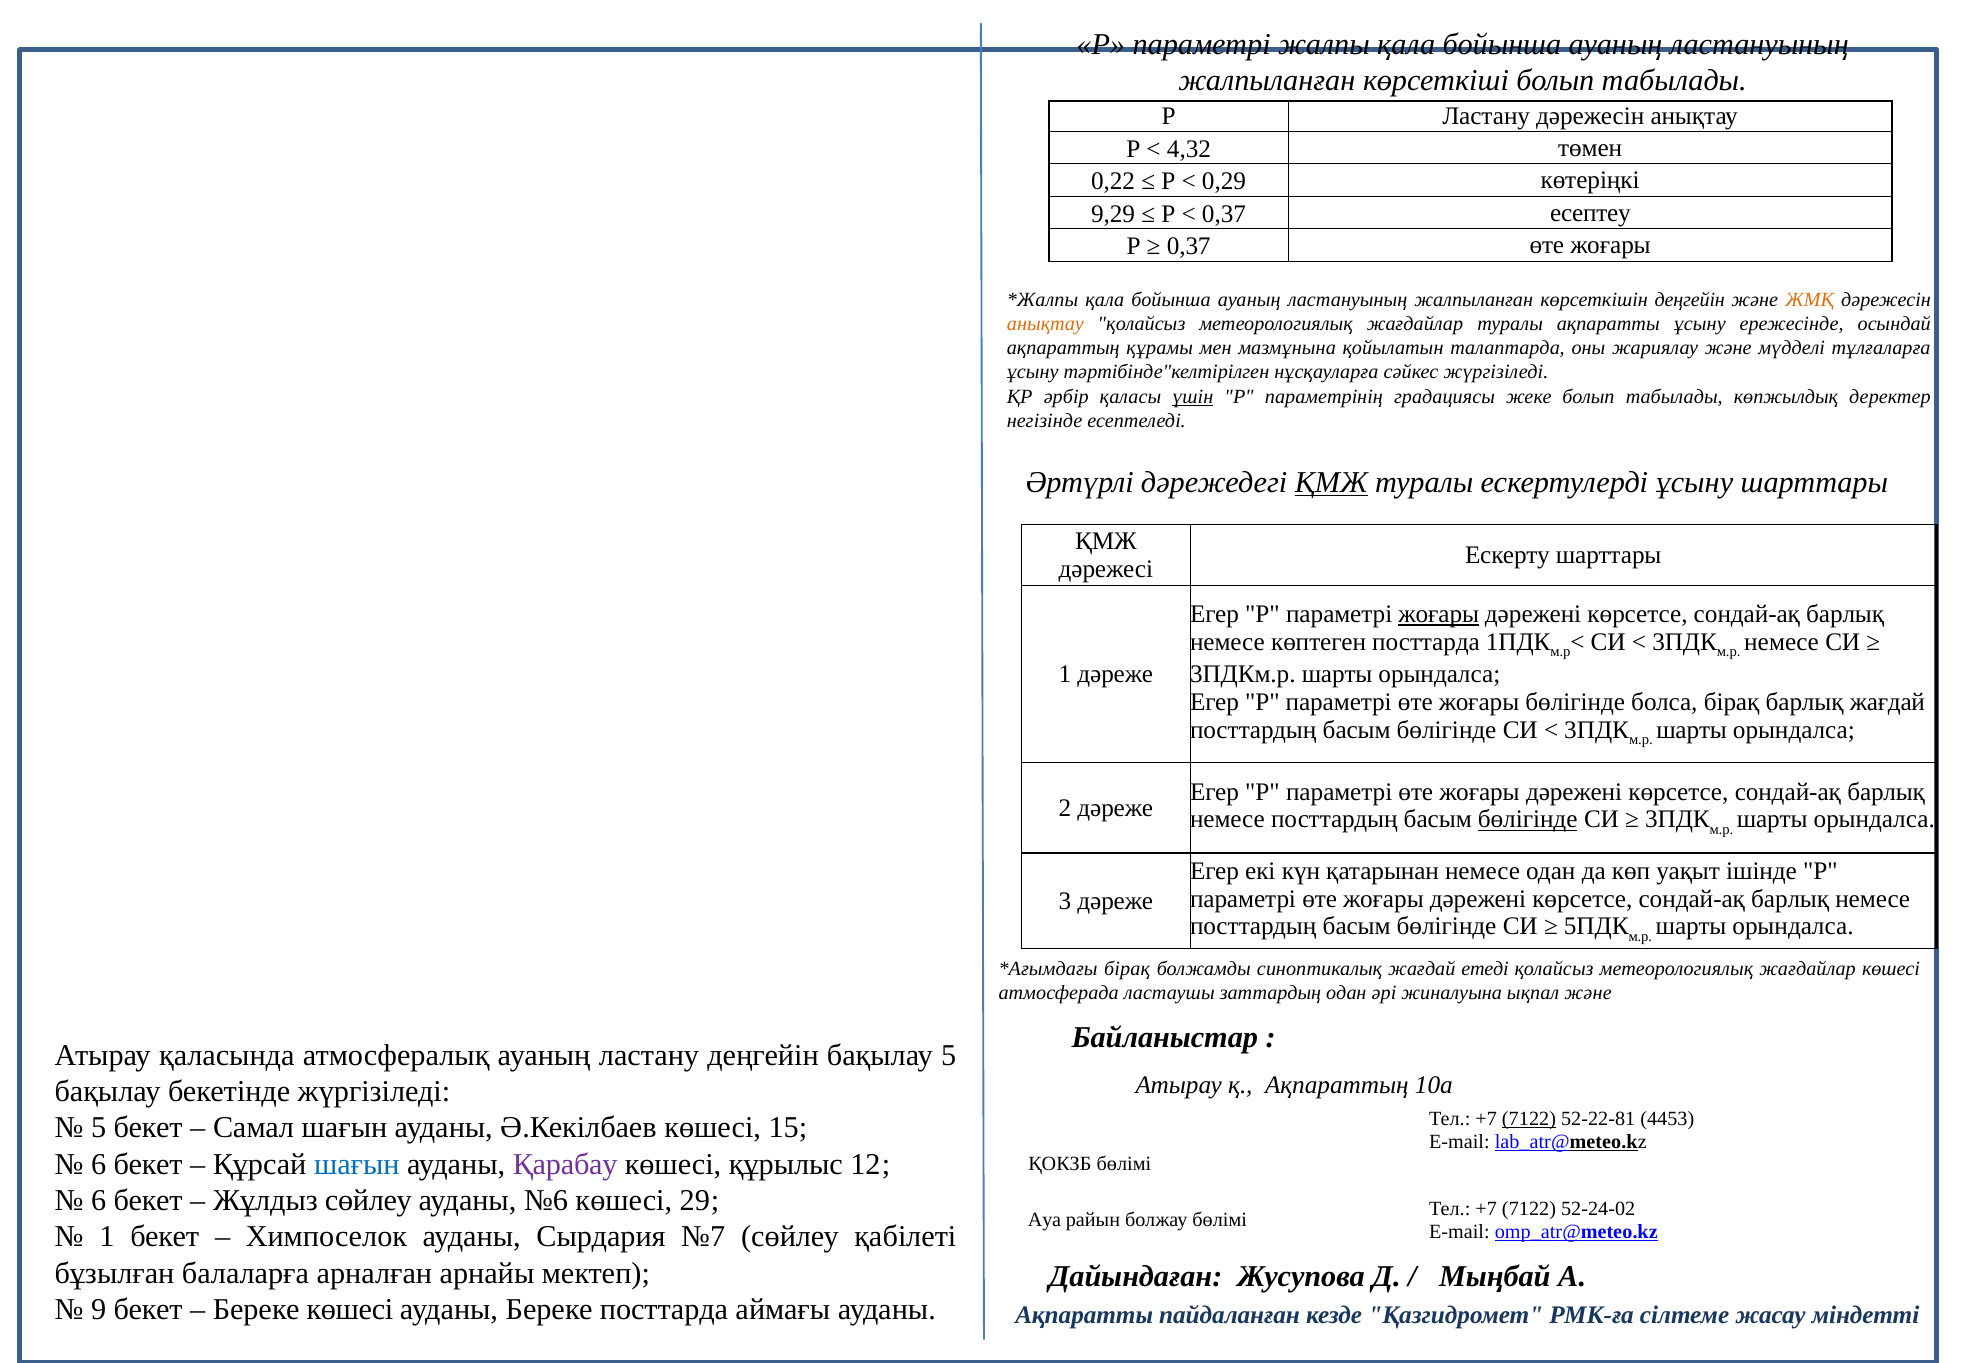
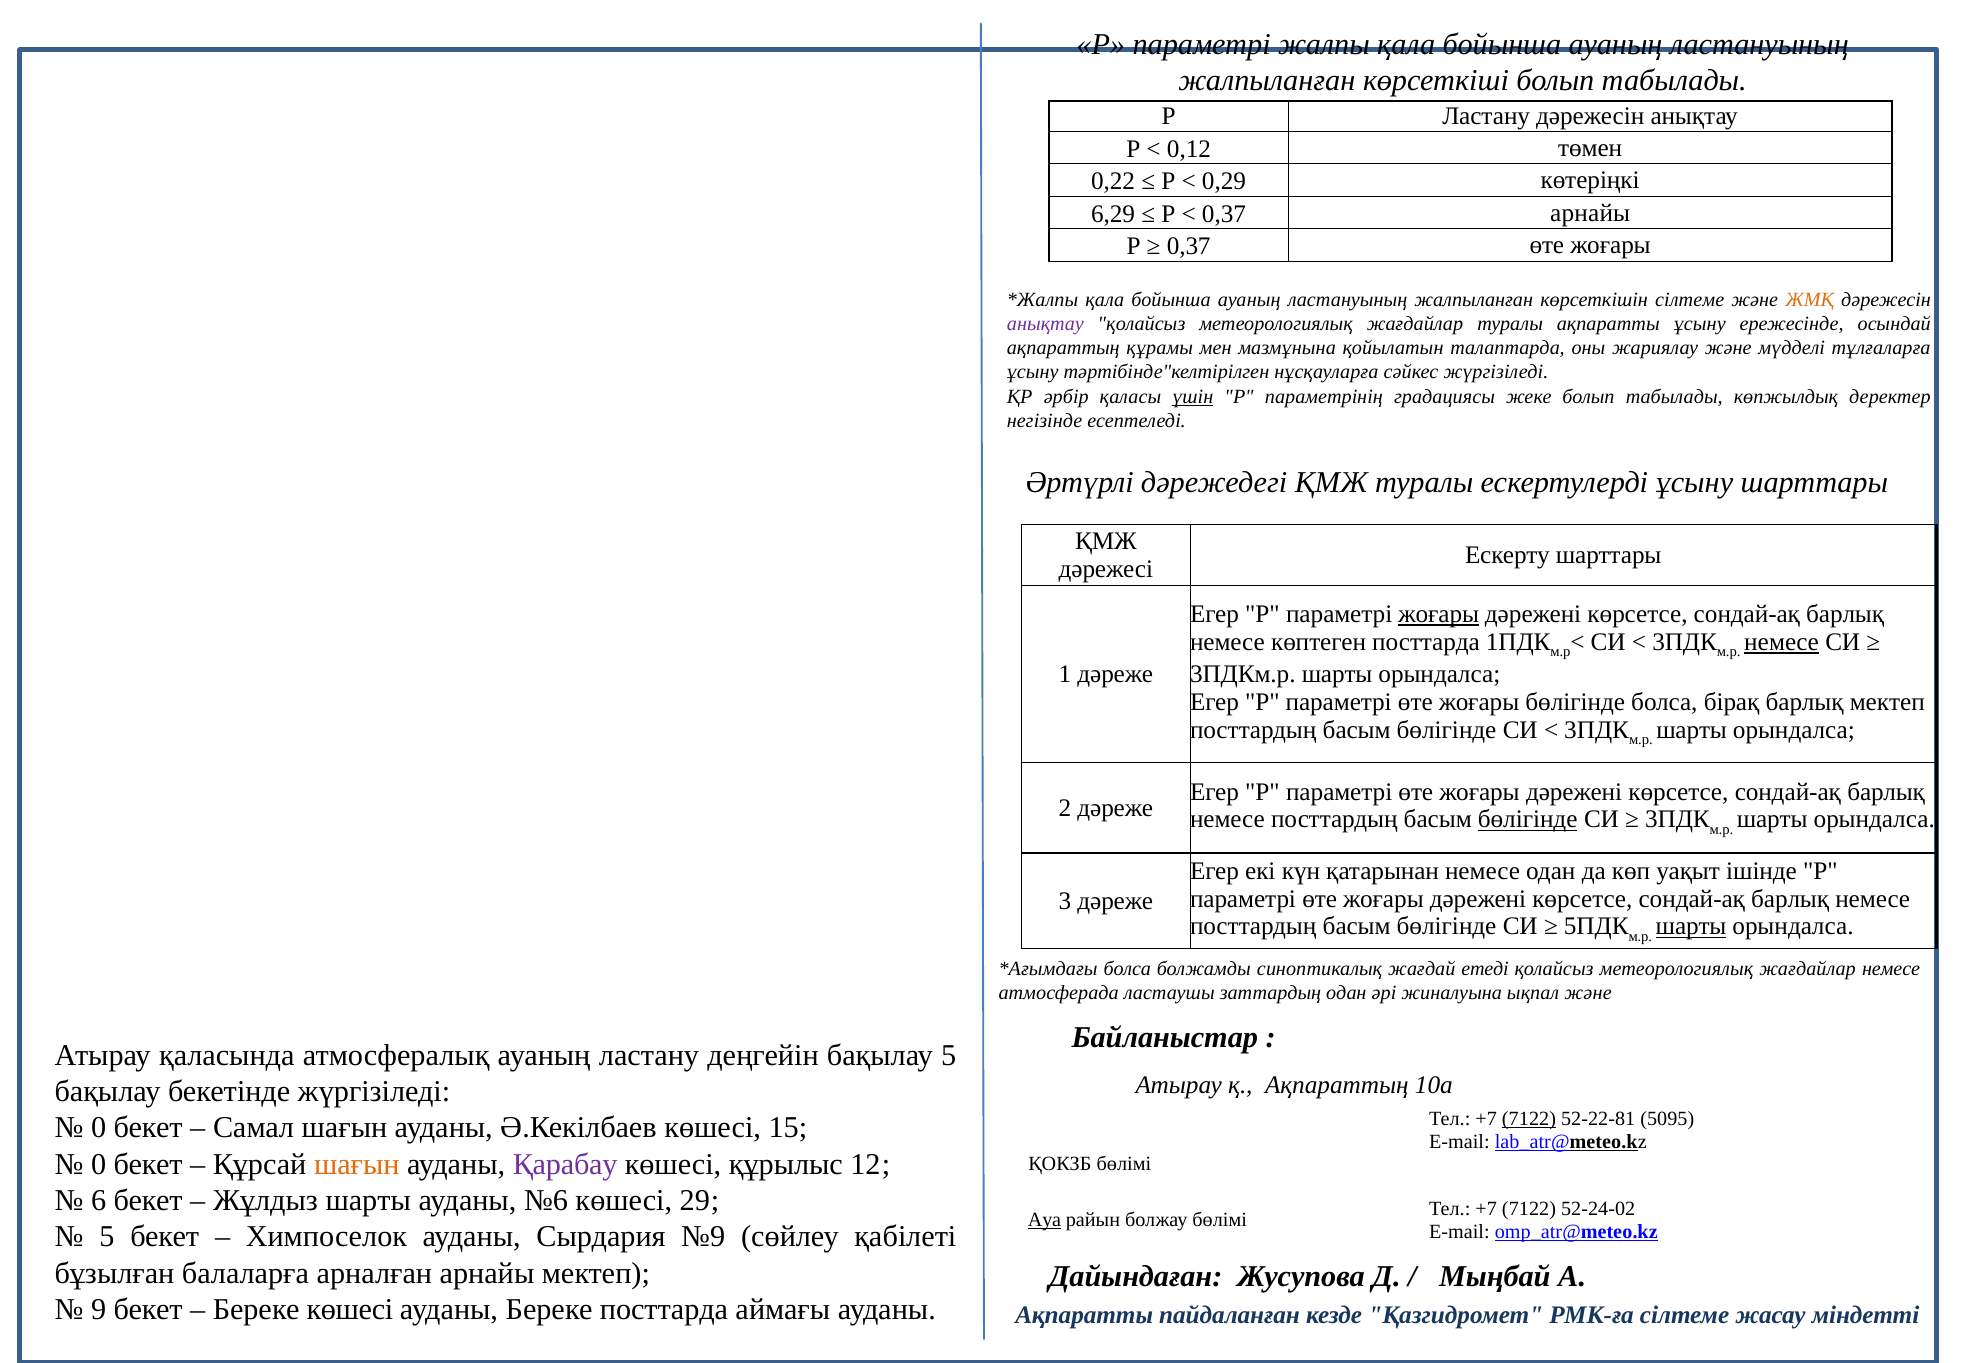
4,32: 4,32 -> 0,12
9,29: 9,29 -> 6,29
0,37 есептеу: есептеу -> арнайы
көрсеткішін деңгейін: деңгейін -> сілтеме
анықтау at (1045, 324) colour: orange -> purple
ҚМЖ at (1331, 482) underline: present -> none
немесе at (1781, 642) underline: none -> present
барлық жағдай: жағдай -> мектеп
шарты at (1691, 926) underline: none -> present
бірақ at (1127, 968): бірақ -> болса
жағдайлар көшесі: көшесі -> немесе
4453: 4453 -> 5095
5 at (99, 1127): 5 -> 0
6 at (99, 1164): 6 -> 0
шағын at (357, 1164) colour: blue -> orange
Жұлдыз сөйлеу: сөйлеу -> шарты
Ауа underline: none -> present
1 at (107, 1236): 1 -> 5
№7: №7 -> №9
